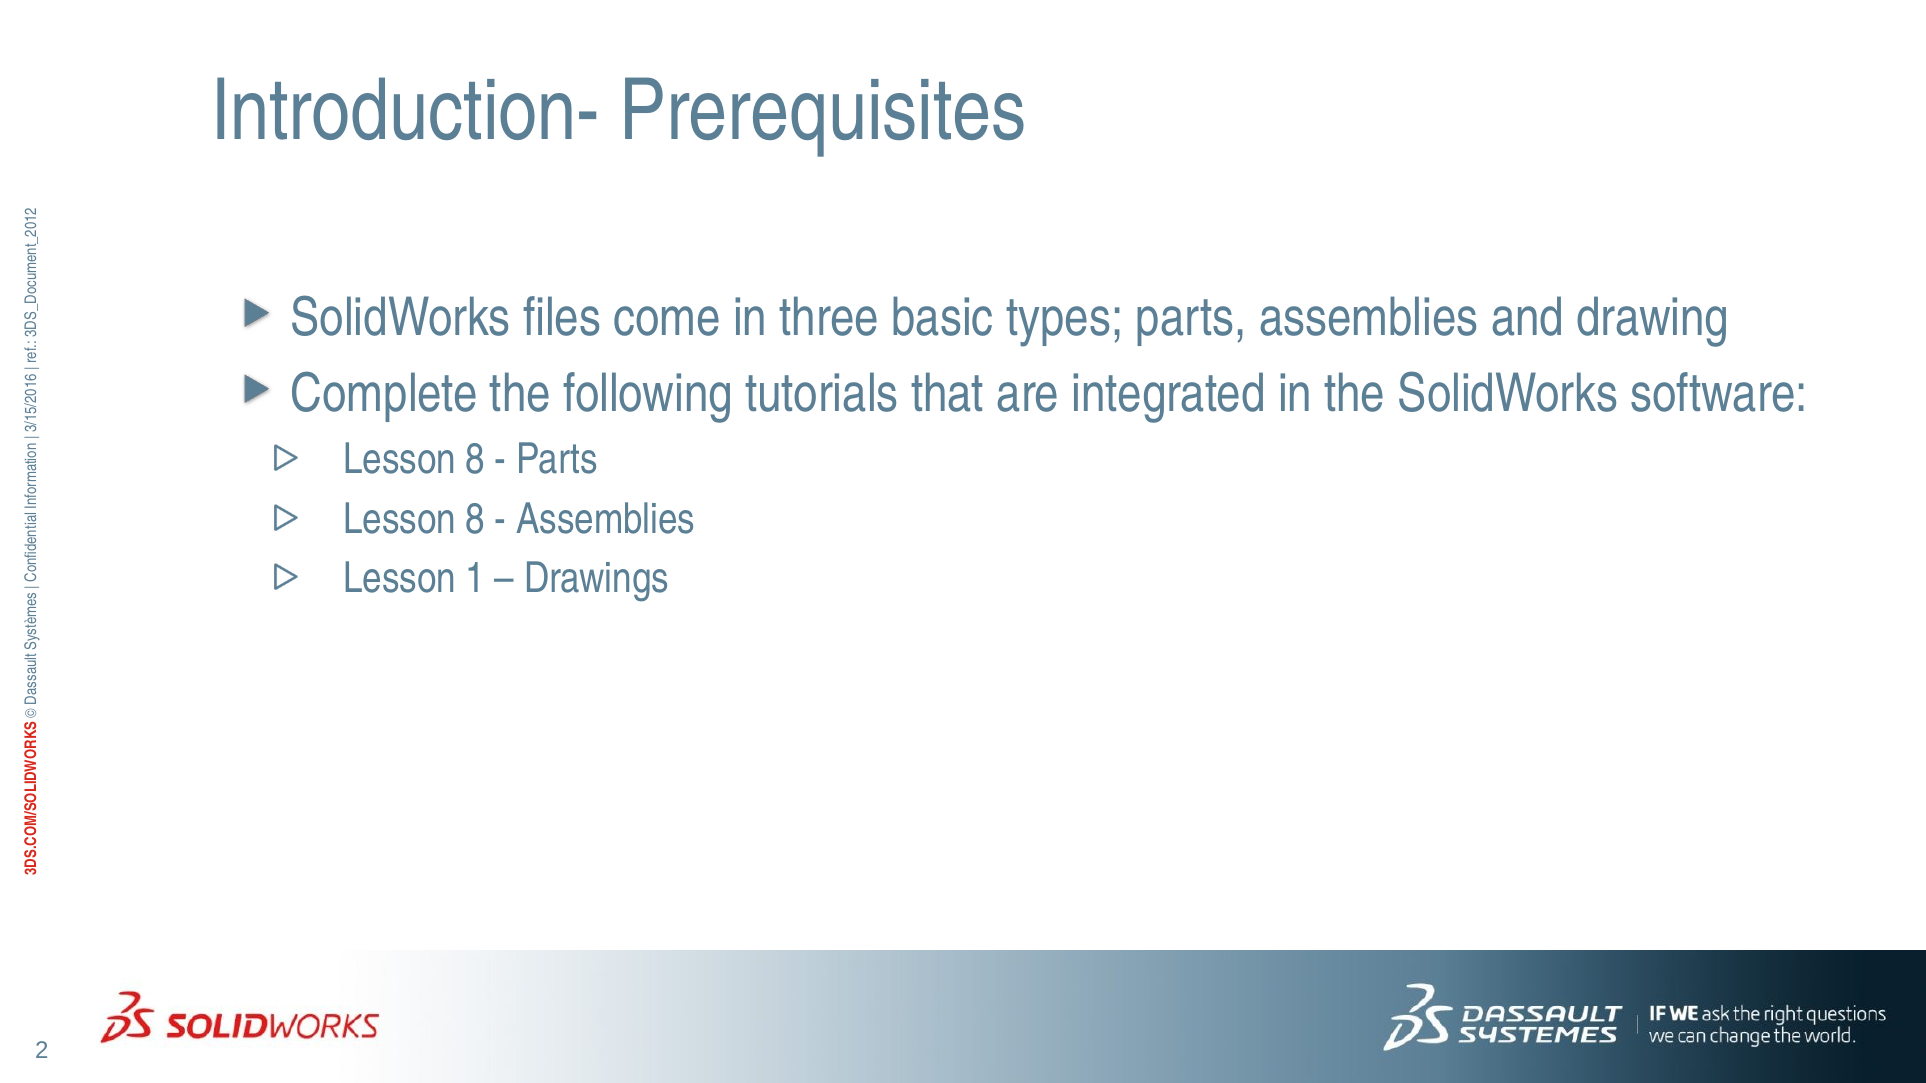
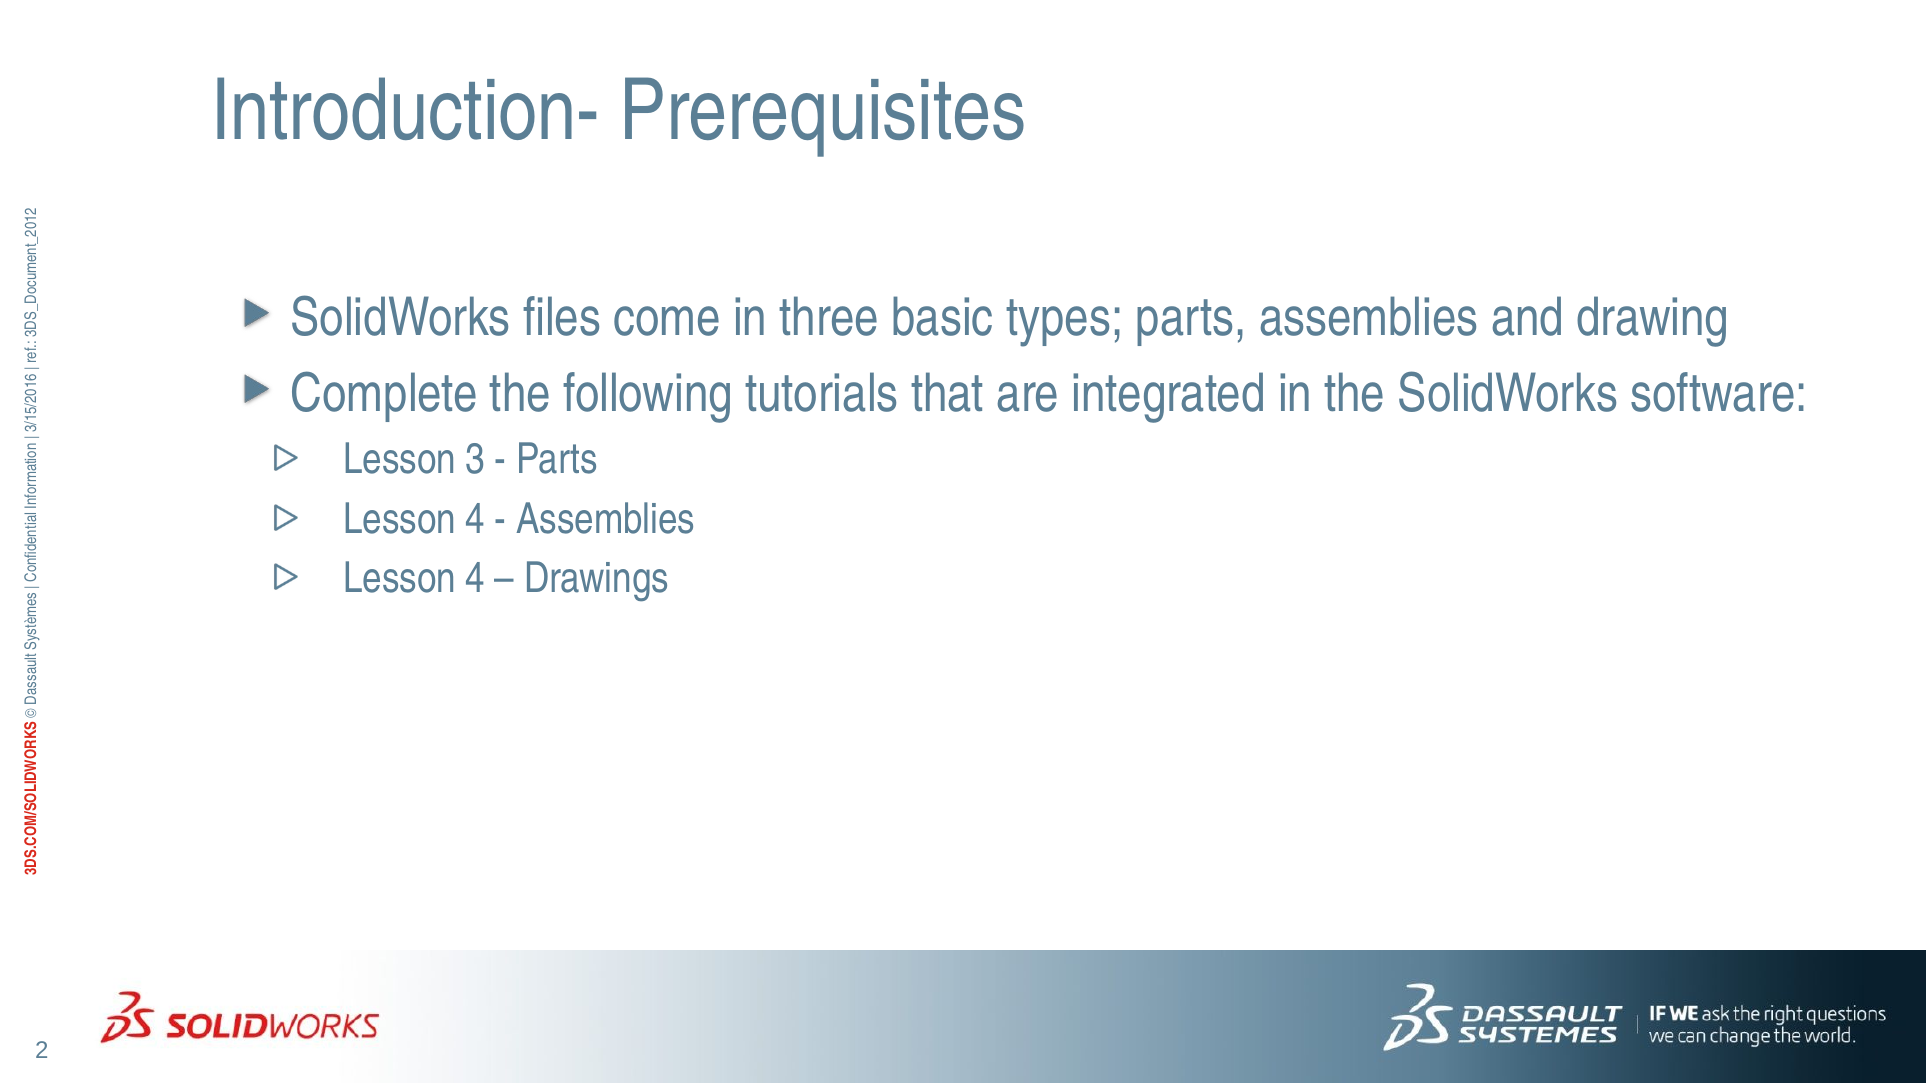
8 at (476, 460): 8 -> 3
8 at (476, 519): 8 -> 4
1 at (476, 579): 1 -> 4
